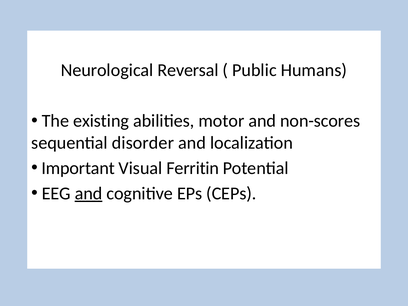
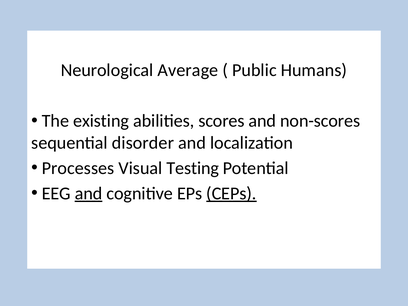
Reversal: Reversal -> Average
motor: motor -> scores
Important: Important -> Processes
Ferritin: Ferritin -> Testing
CEPs underline: none -> present
